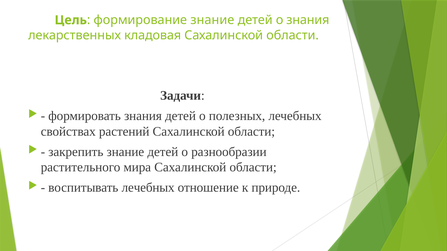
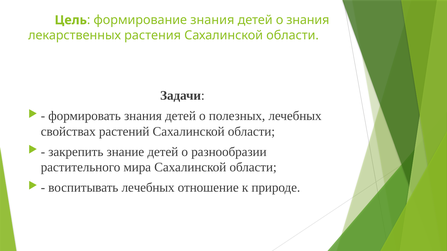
формирование знание: знание -> знания
кладовая: кладовая -> растения
